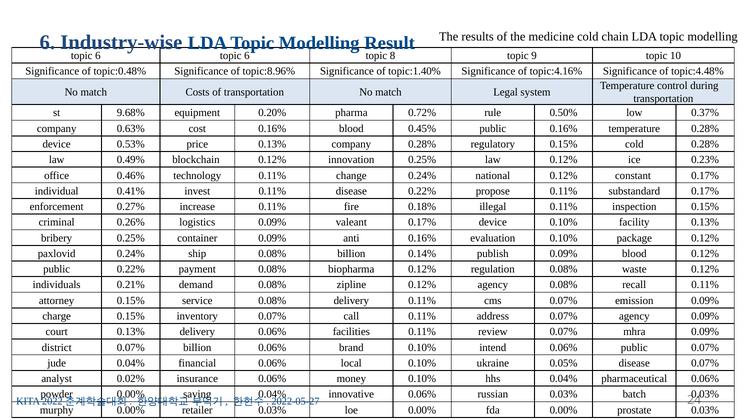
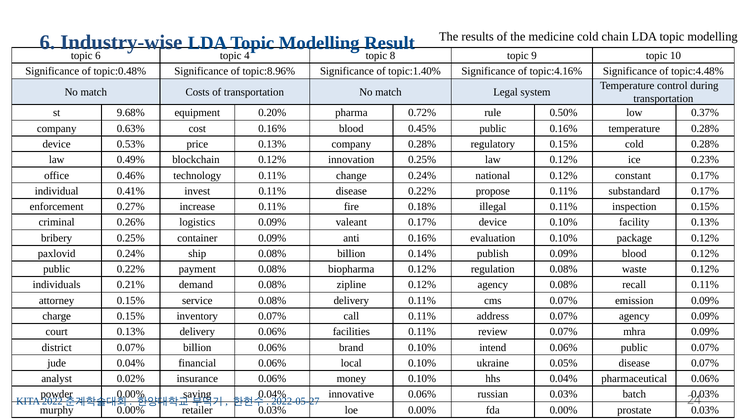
6 topic 6: 6 -> 4
